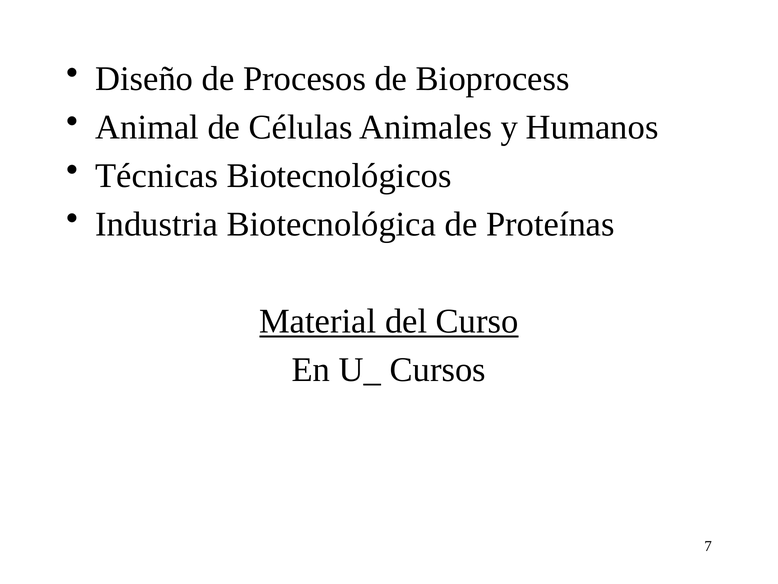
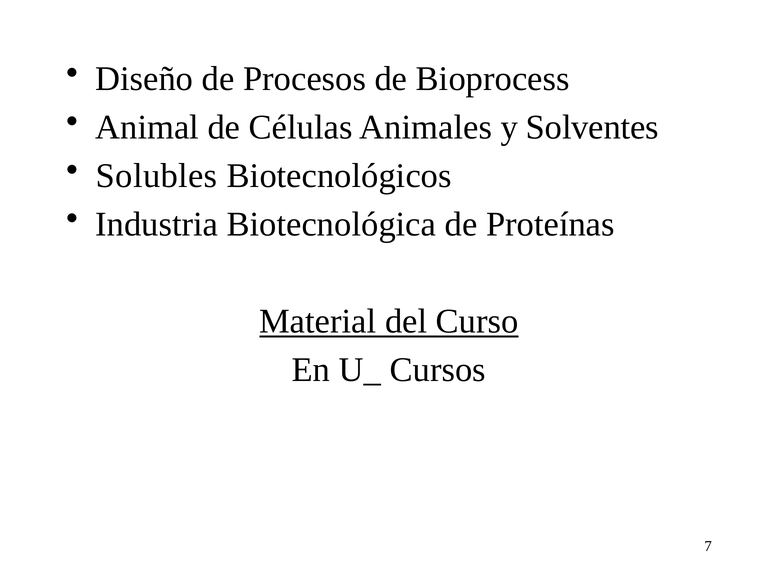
Humanos: Humanos -> Solventes
Técnicas: Técnicas -> Solubles
